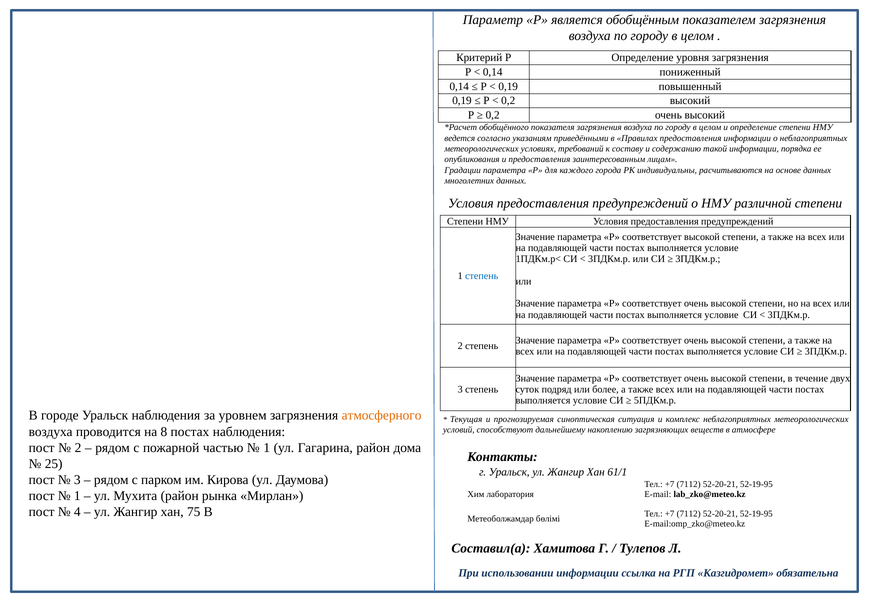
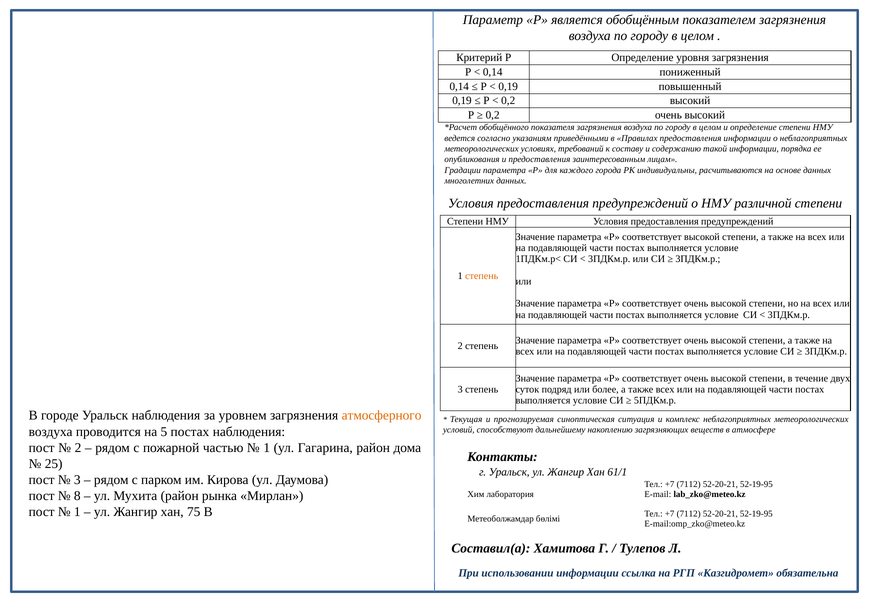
степень at (482, 276) colour: blue -> orange
8: 8 -> 5
1 at (77, 496): 1 -> 8
4 at (77, 512): 4 -> 1
